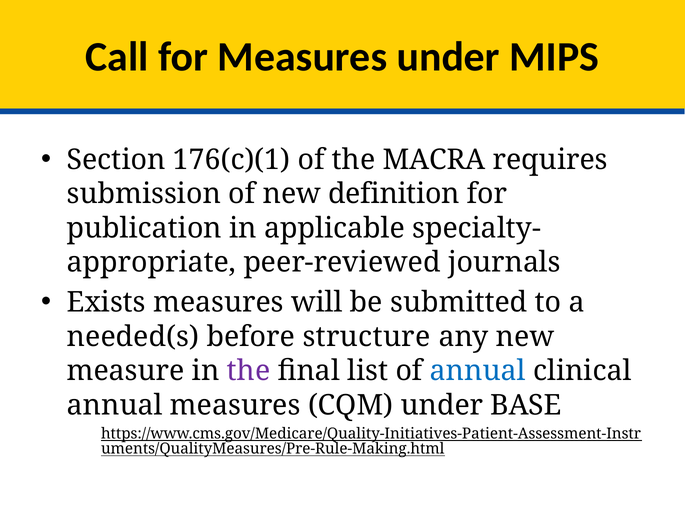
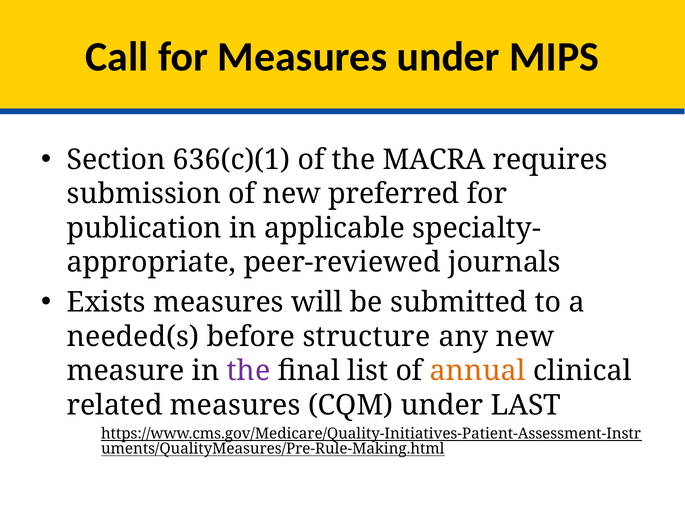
176(c)(1: 176(c)(1 -> 636(c)(1
definition: definition -> preferred
annual at (478, 371) colour: blue -> orange
annual at (115, 405): annual -> related
BASE: BASE -> LAST
